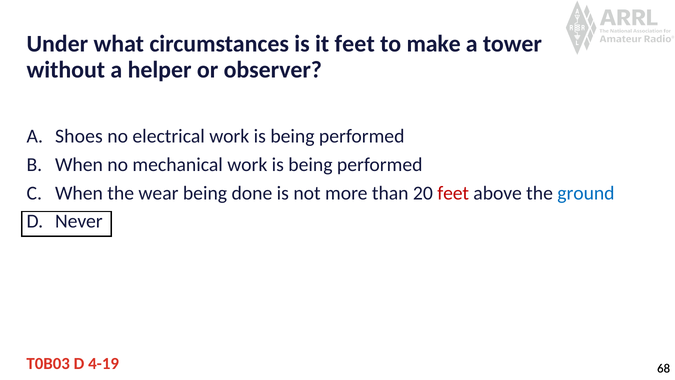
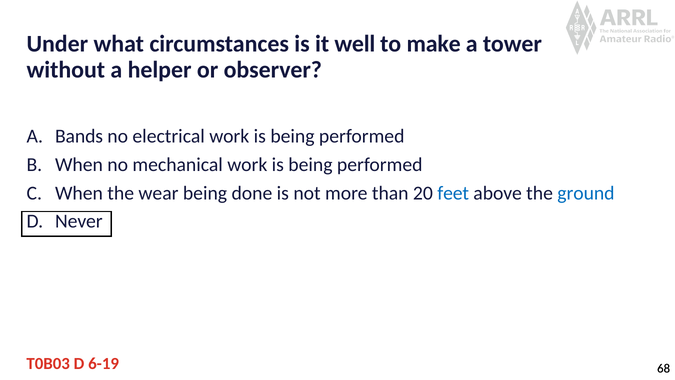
it feet: feet -> well
Shoes: Shoes -> Bands
feet at (453, 193) colour: red -> blue
4-19: 4-19 -> 6-19
